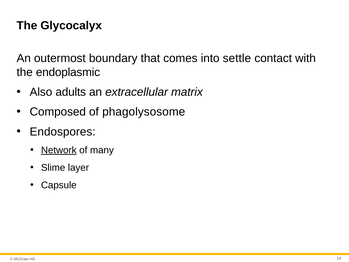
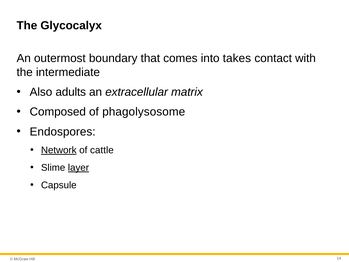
settle: settle -> takes
endoplasmic: endoplasmic -> intermediate
many: many -> cattle
layer underline: none -> present
